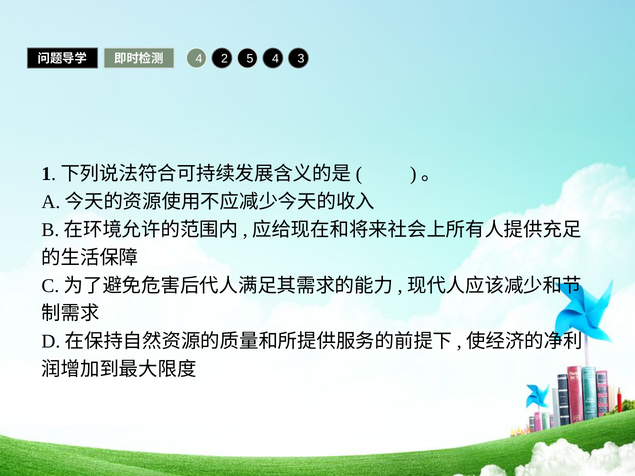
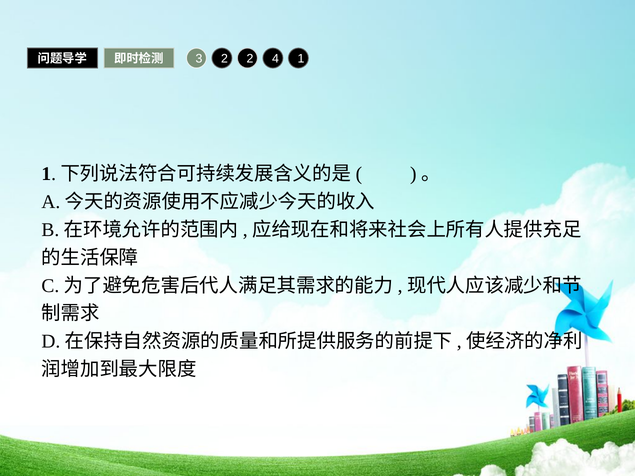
4 at (199, 59): 4 -> 3
2 5: 5 -> 2
3: 3 -> 1
